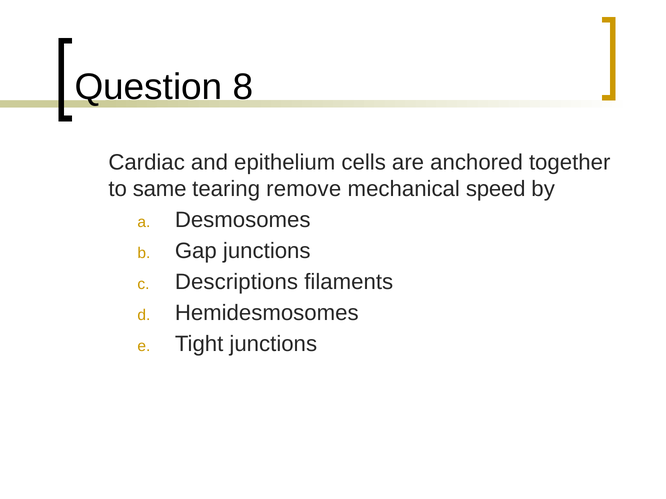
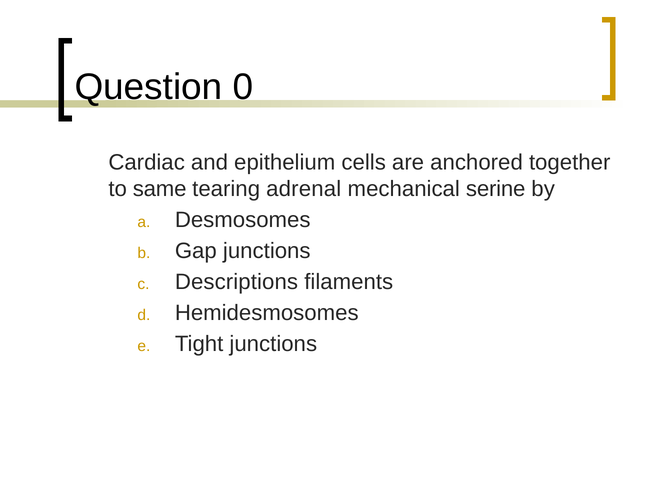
8: 8 -> 0
remove: remove -> adrenal
speed: speed -> serine
